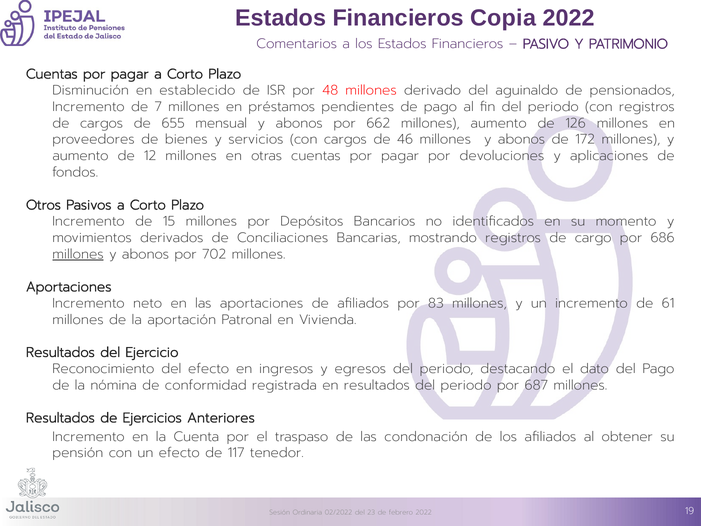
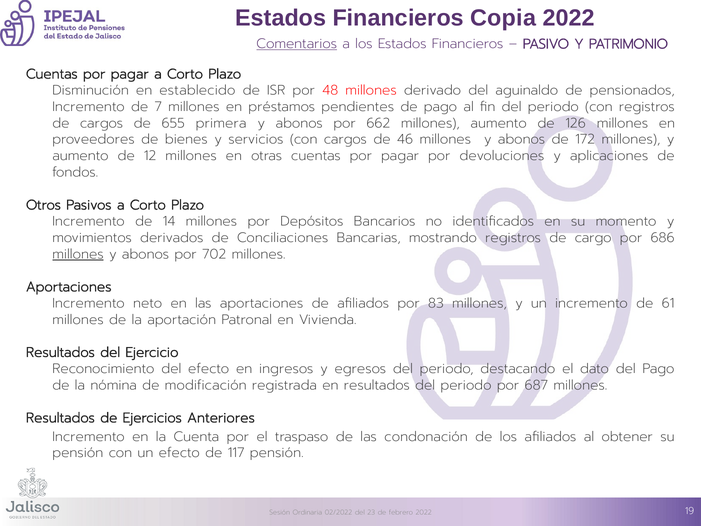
Comentarios underline: none -> present
mensual: mensual -> primera
15: 15 -> 14
conformidad: conformidad -> modificación
117 tenedor: tenedor -> pensión
